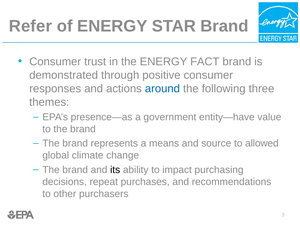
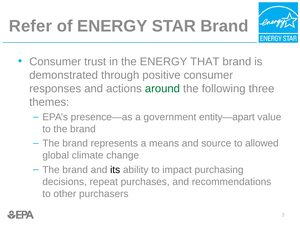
FACT: FACT -> THAT
around colour: blue -> green
entity—have: entity—have -> entity—apart
